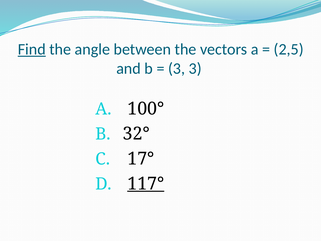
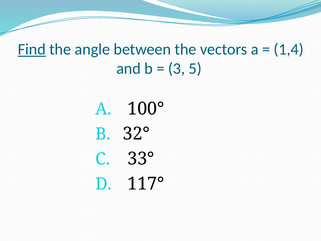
2,5: 2,5 -> 1,4
3 3: 3 -> 5
17°: 17° -> 33°
117° underline: present -> none
